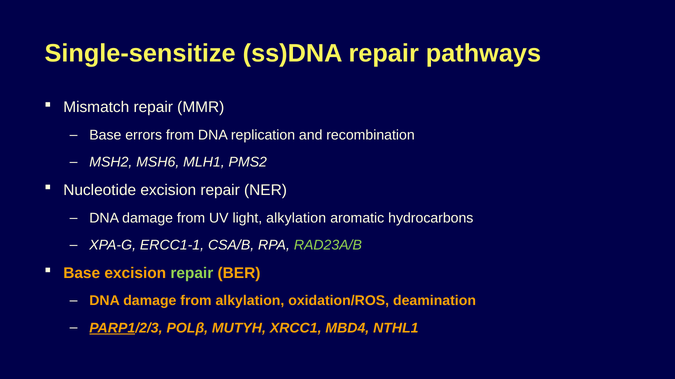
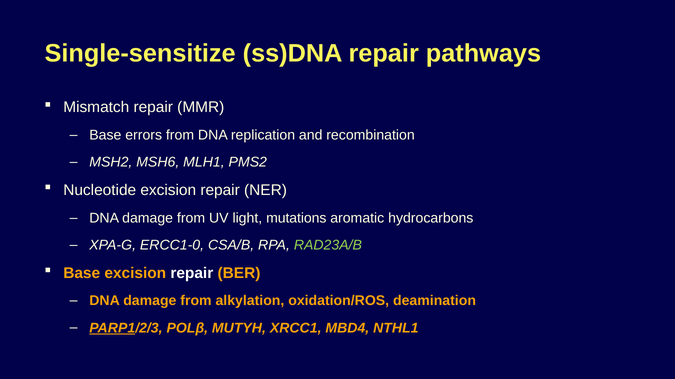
light alkylation: alkylation -> mutations
ERCC1-1: ERCC1-1 -> ERCC1-0
repair at (192, 273) colour: light green -> white
